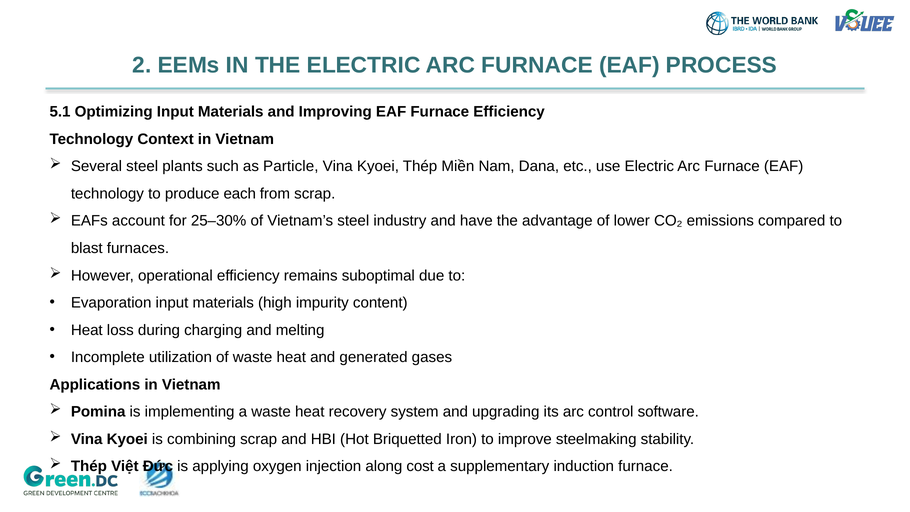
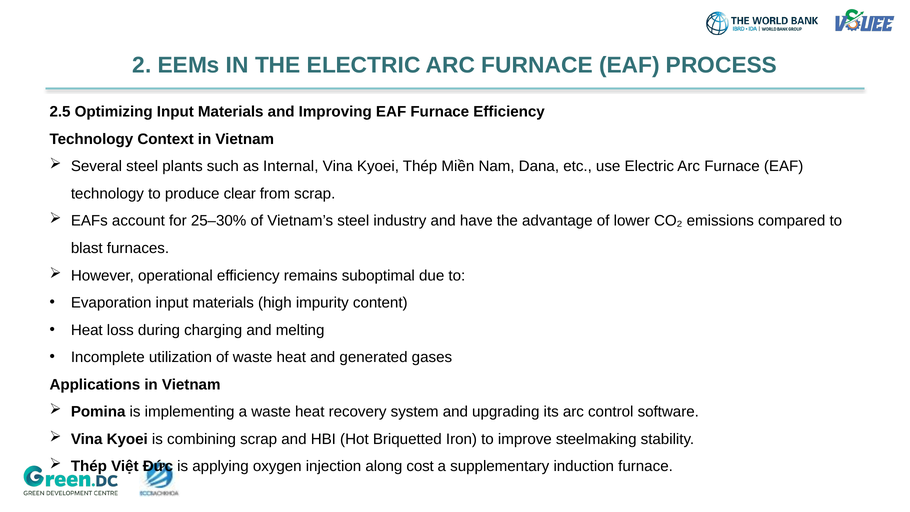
5.1: 5.1 -> 2.5
Particle: Particle -> Internal
each: each -> clear
